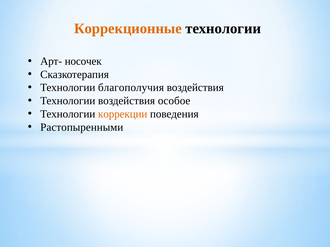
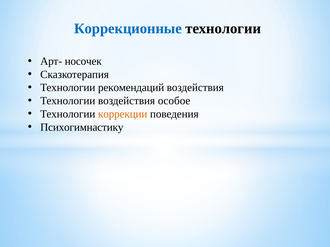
Коррекционные colour: orange -> blue
благополучия: благополучия -> рекомендаций
Растопыренными: Растопыренными -> Психогимнастику
